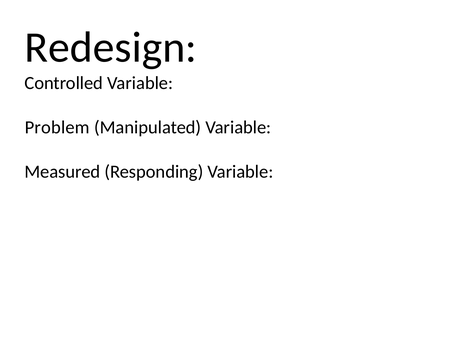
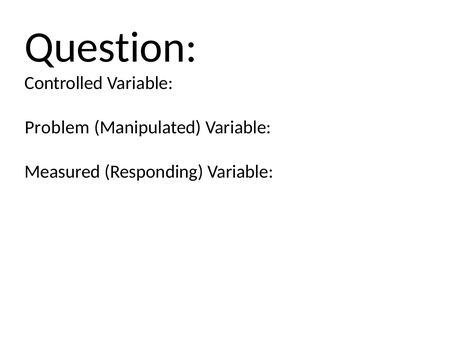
Redesign: Redesign -> Question
